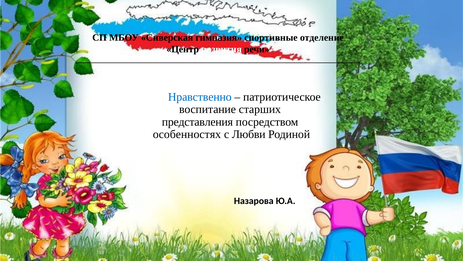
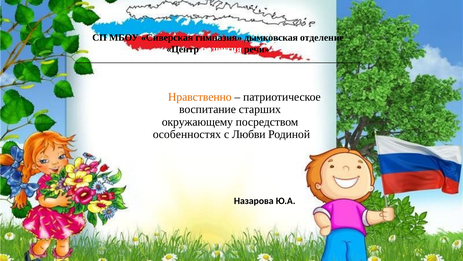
спортивные: спортивные -> дымковская
Нравственно colour: blue -> orange
представления: представления -> окружающему
